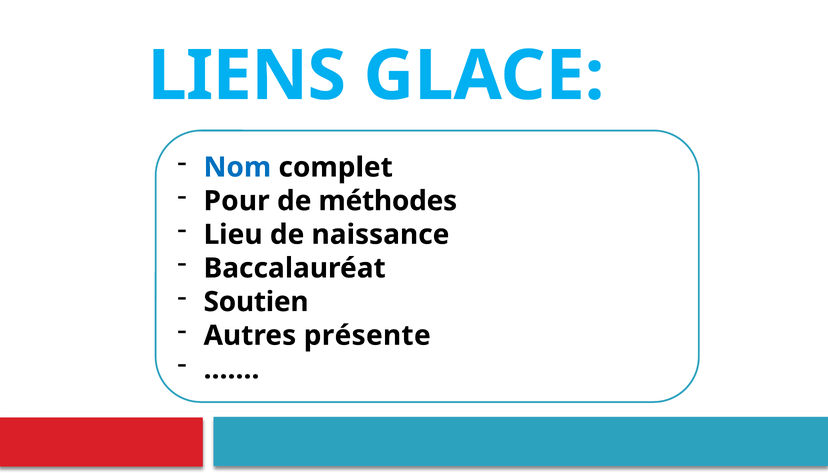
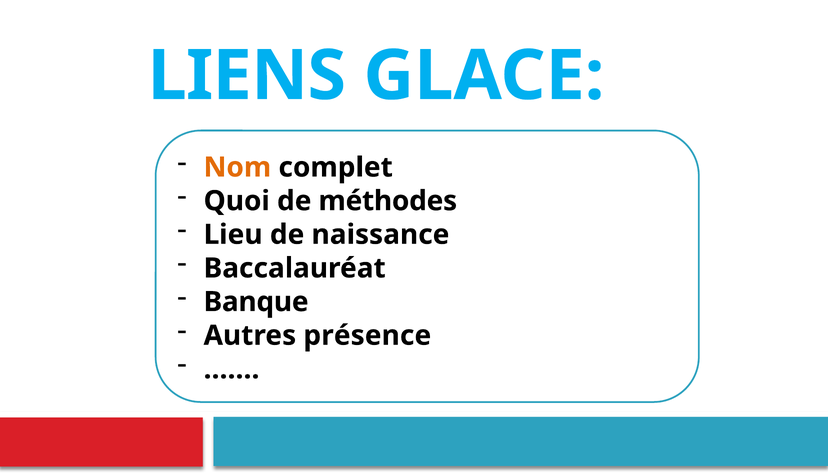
Nom colour: blue -> orange
Pour: Pour -> Quoi
Soutien: Soutien -> Banque
présente: présente -> présence
